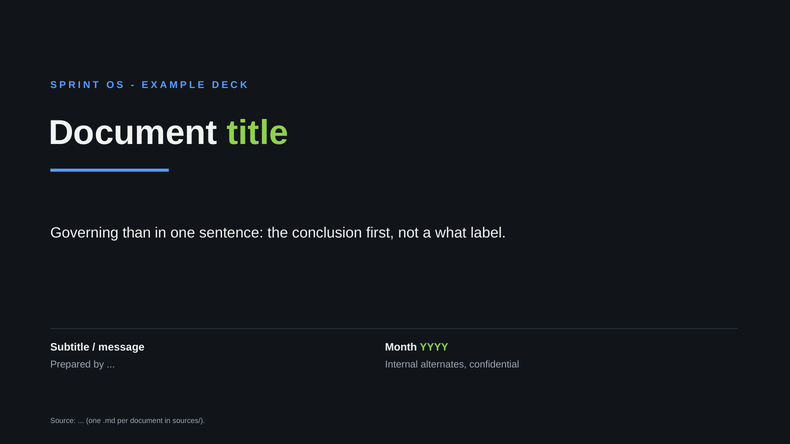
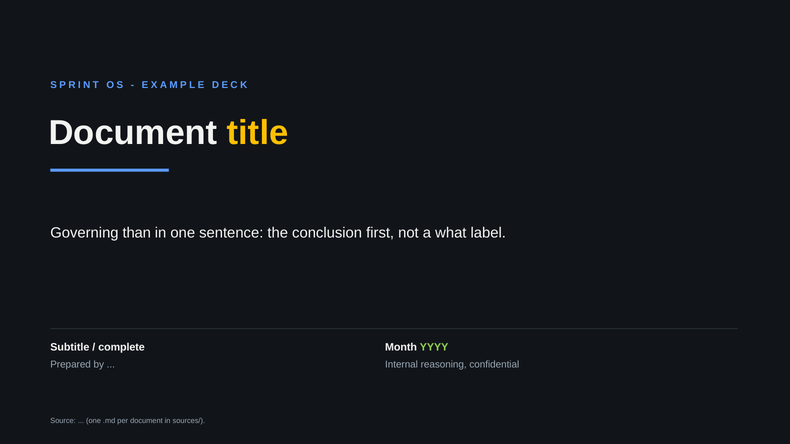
title colour: light green -> yellow
message: message -> complete
alternates: alternates -> reasoning
